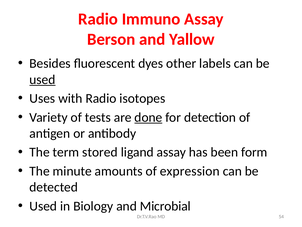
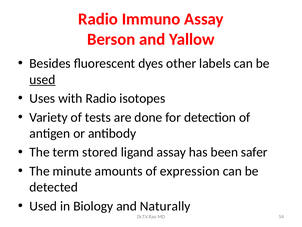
done underline: present -> none
form: form -> safer
Microbial: Microbial -> Naturally
